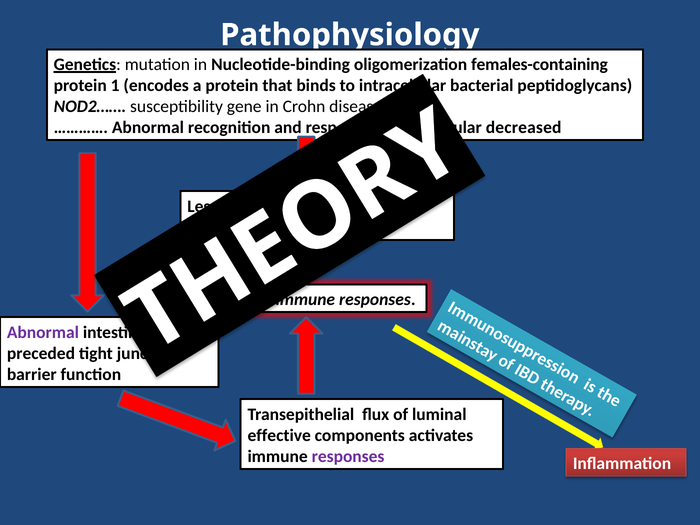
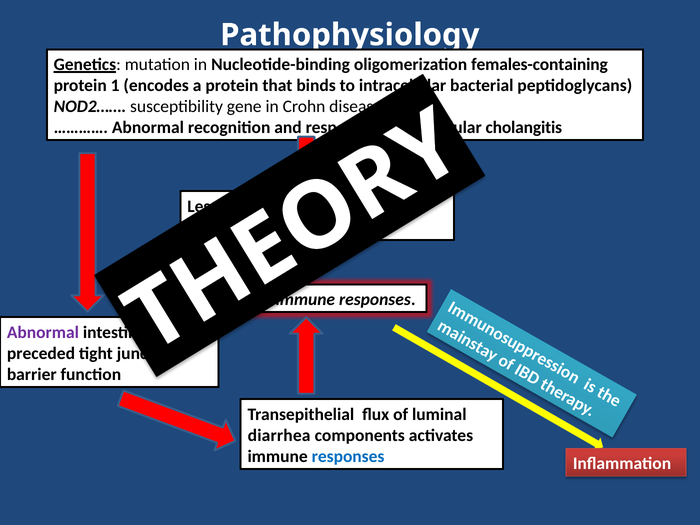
decreased: decreased -> cholangitis
effective at (279, 435): effective -> diarrhea
responses at (348, 456) colour: purple -> blue
